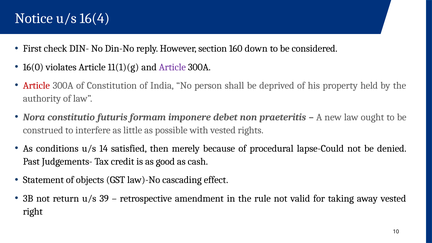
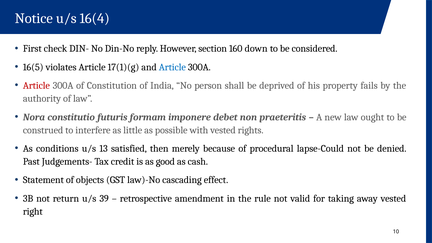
16(0: 16(0 -> 16(5
11(1)(g: 11(1)(g -> 17(1)(g
Article at (172, 67) colour: purple -> blue
held: held -> fails
14: 14 -> 13
